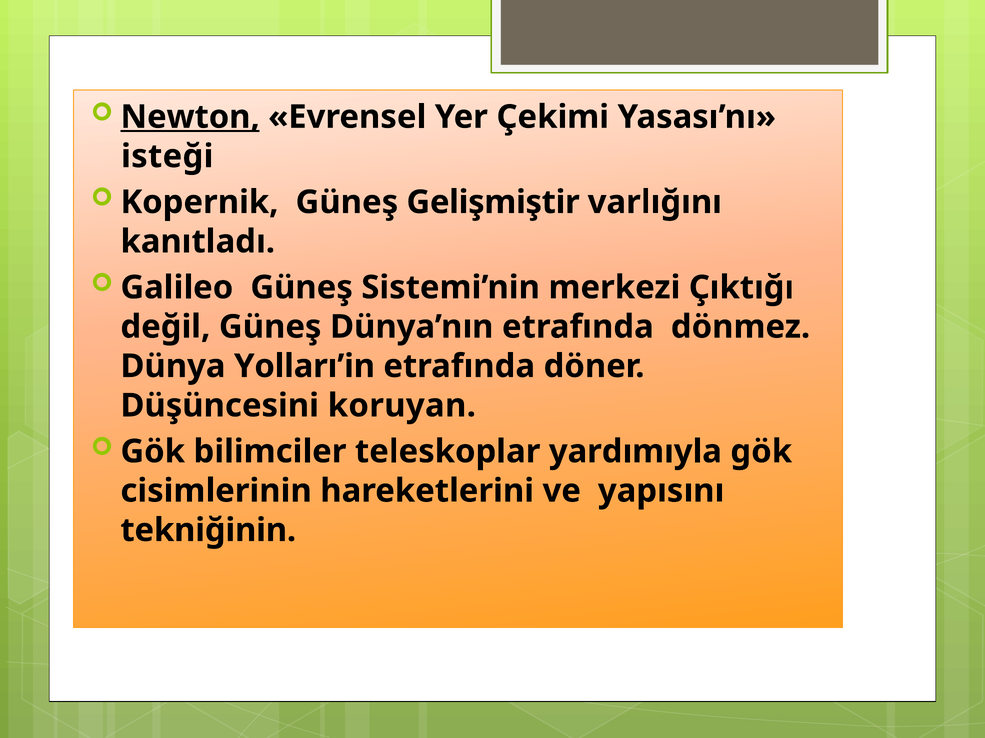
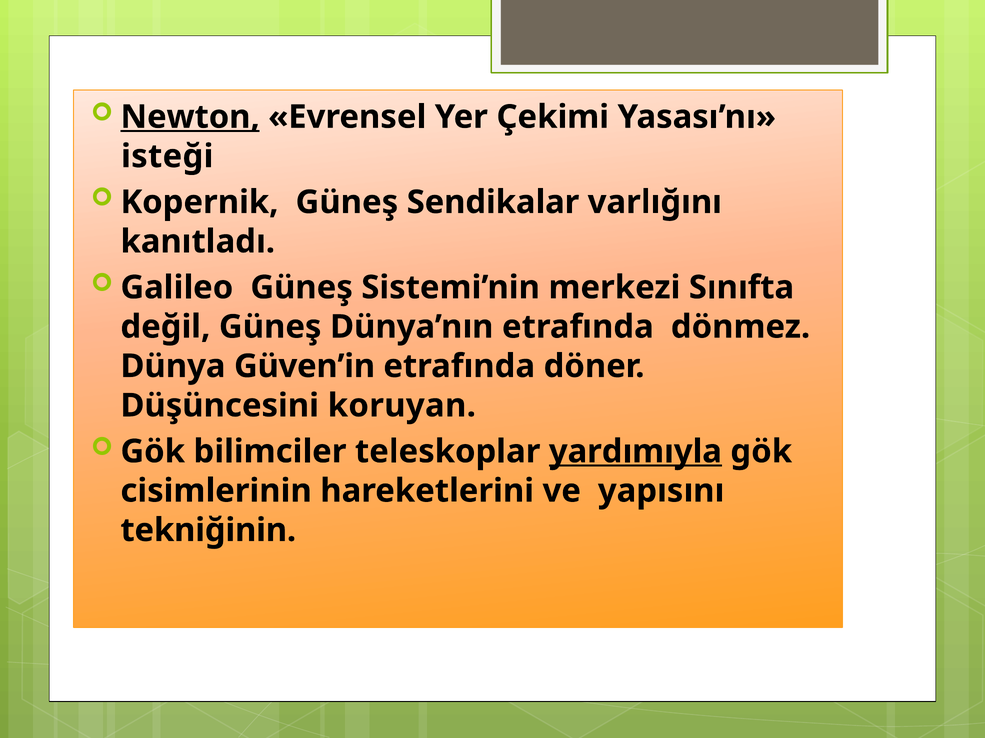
Gelişmiştir: Gelişmiştir -> Sendikalar
Çıktığı: Çıktığı -> Sınıfta
Yolları’in: Yolları’in -> Güven’in
yardımıyla underline: none -> present
